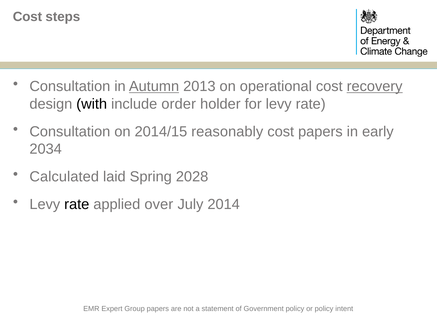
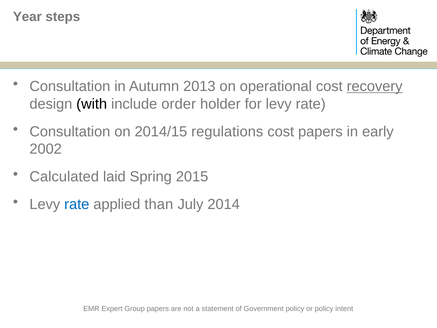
Cost at (27, 17): Cost -> Year
Autumn underline: present -> none
reasonably: reasonably -> regulations
2034: 2034 -> 2002
2028: 2028 -> 2015
rate at (77, 204) colour: black -> blue
over: over -> than
